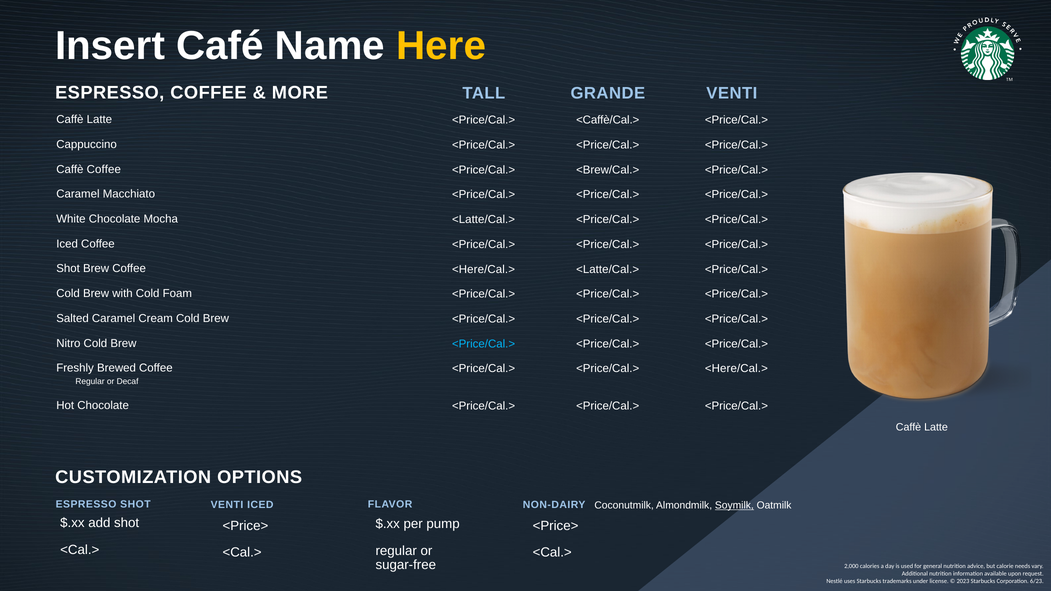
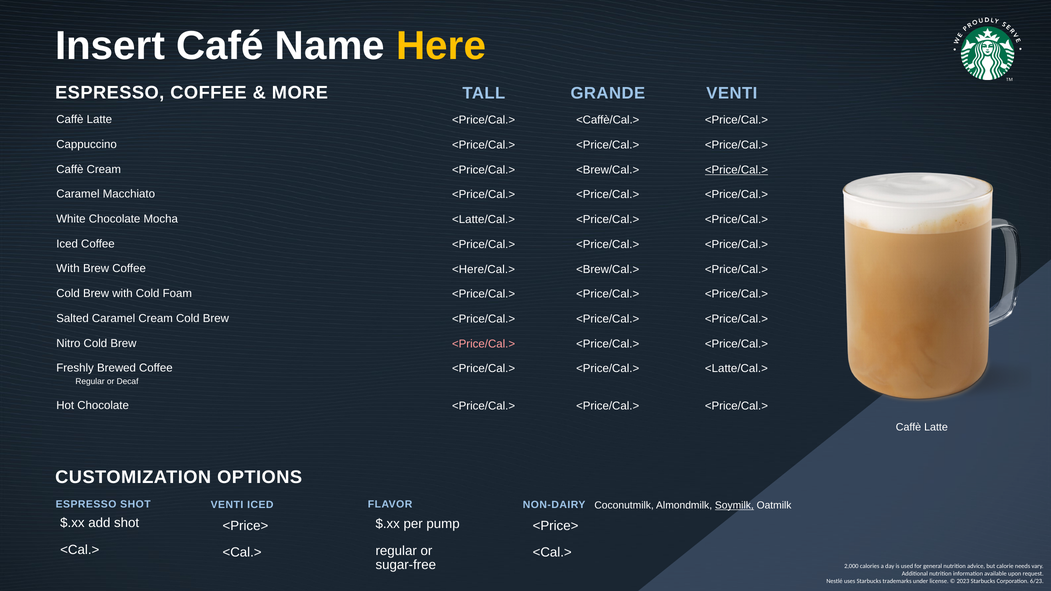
Caffè Coffee: Coffee -> Cream
<Price/Cal.> at (736, 170) underline: none -> present
Shot at (68, 269): Shot -> With
<Latte/Cal.> at (608, 269): <Latte/Cal.> -> <Brew/Cal.>
<Price/Cal.> at (484, 344) colour: light blue -> pink
<Here/Cal.> at (736, 369): <Here/Cal.> -> <Latte/Cal.>
